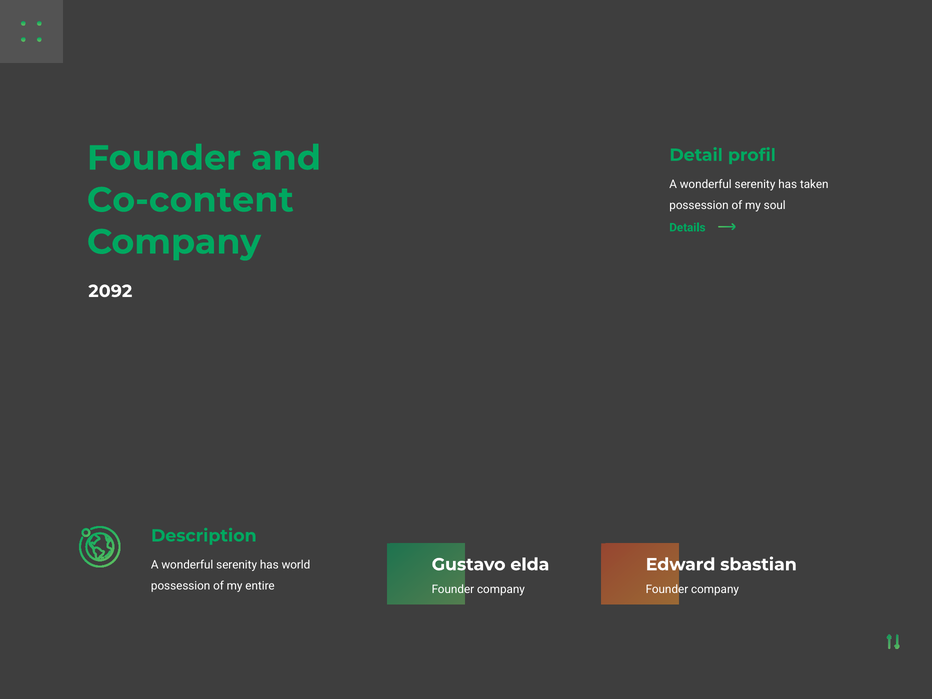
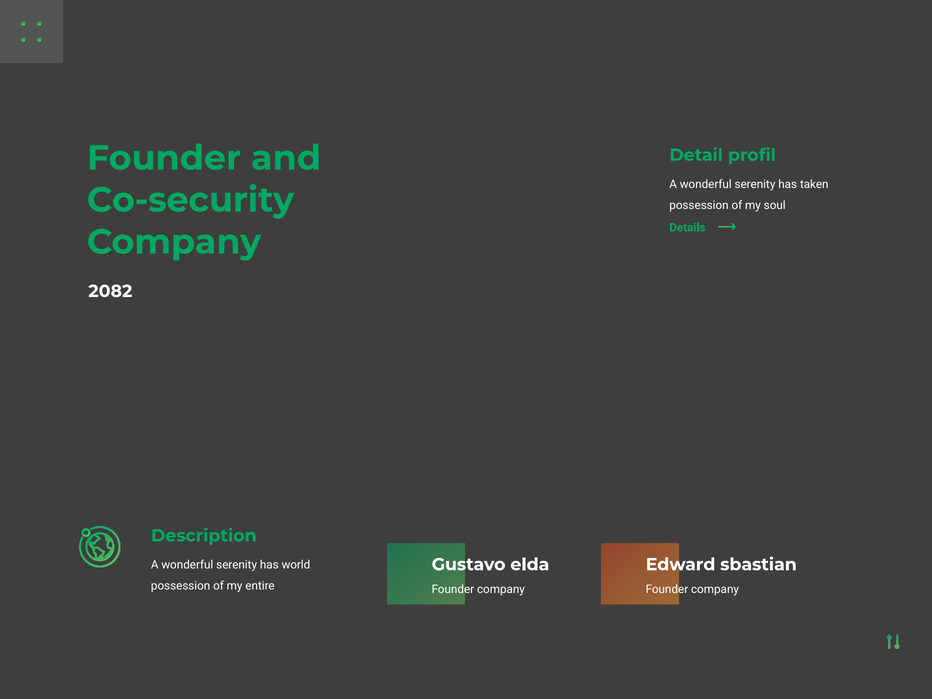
Co-content: Co-content -> Co-security
2092: 2092 -> 2082
